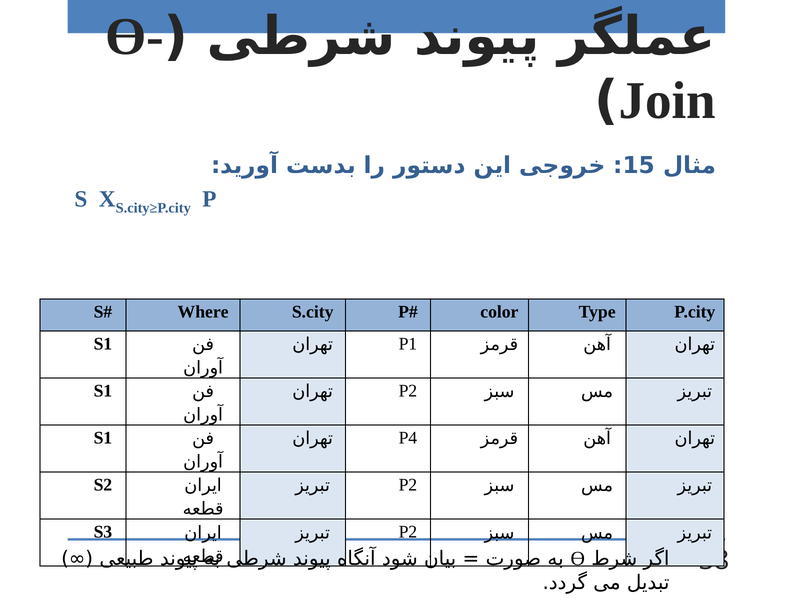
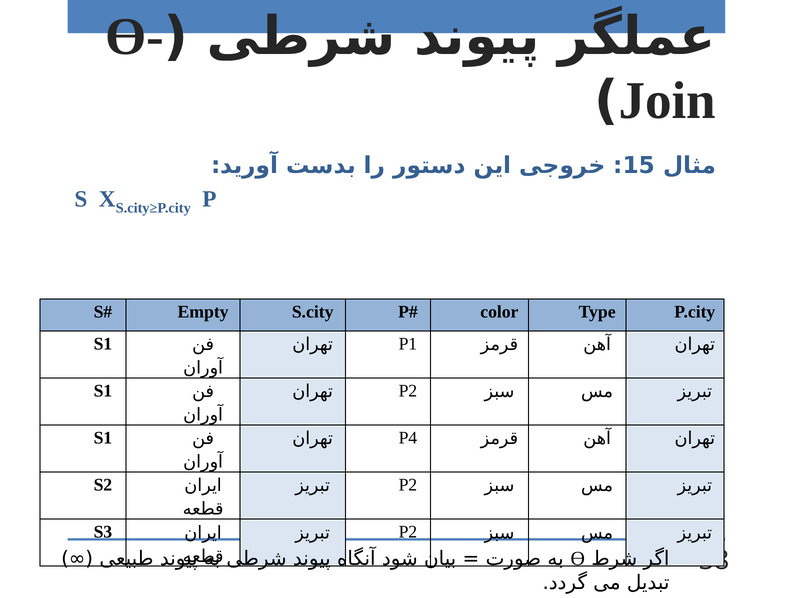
Where: Where -> Empty
